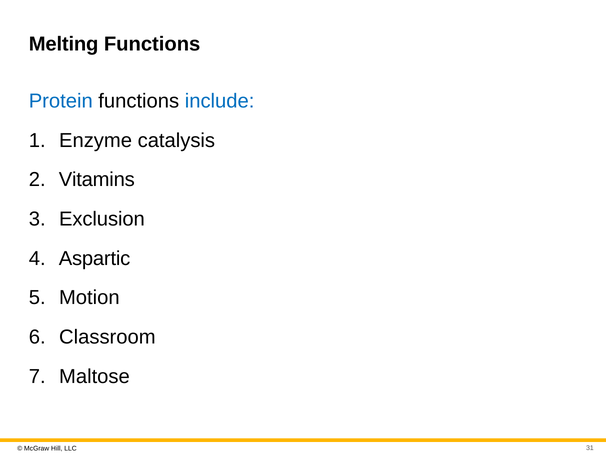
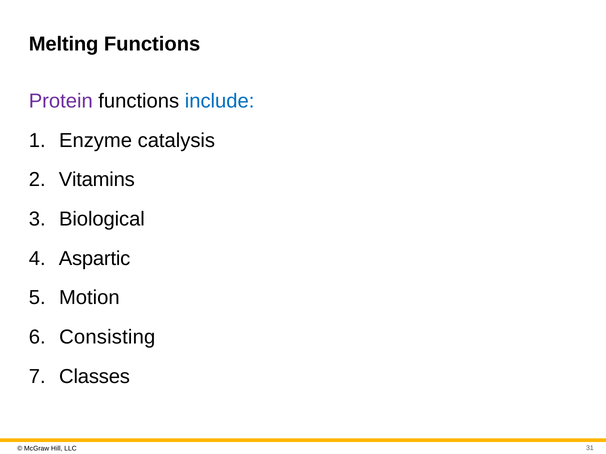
Protein colour: blue -> purple
Exclusion: Exclusion -> Biological
Classroom: Classroom -> Consisting
Maltose: Maltose -> Classes
